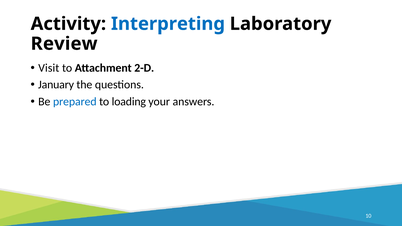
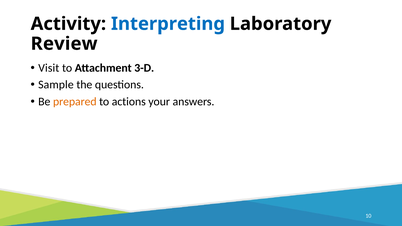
2-D: 2-D -> 3-D
January: January -> Sample
prepared colour: blue -> orange
loading: loading -> actions
